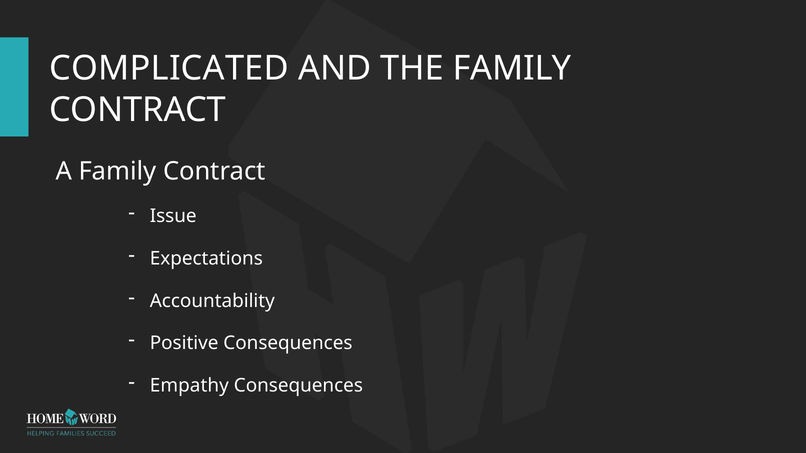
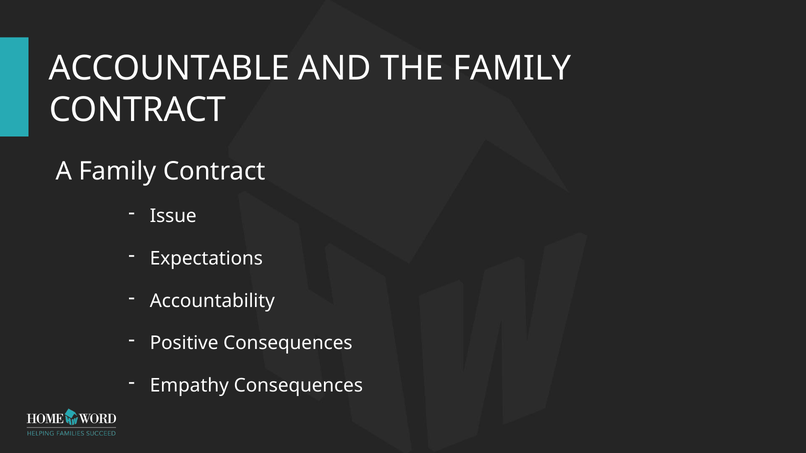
COMPLICATED: COMPLICATED -> ACCOUNTABLE
